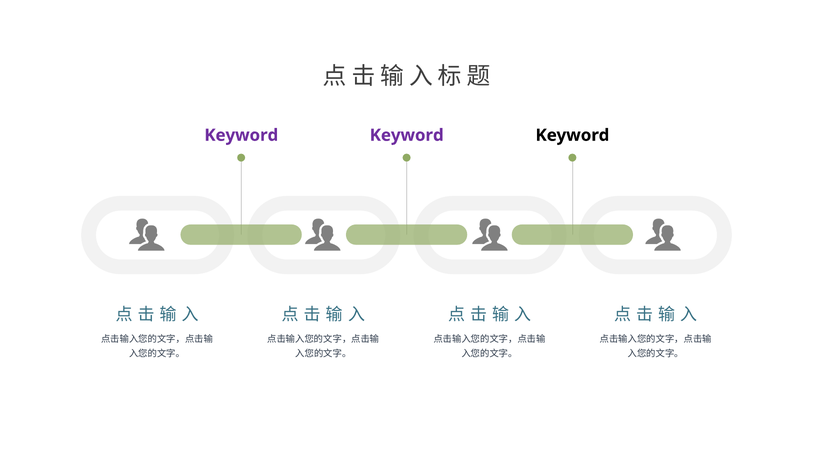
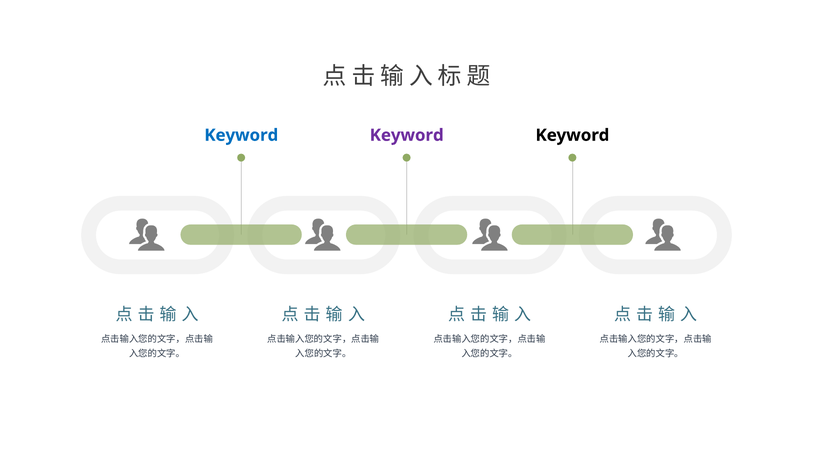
Keyword at (241, 135) colour: purple -> blue
